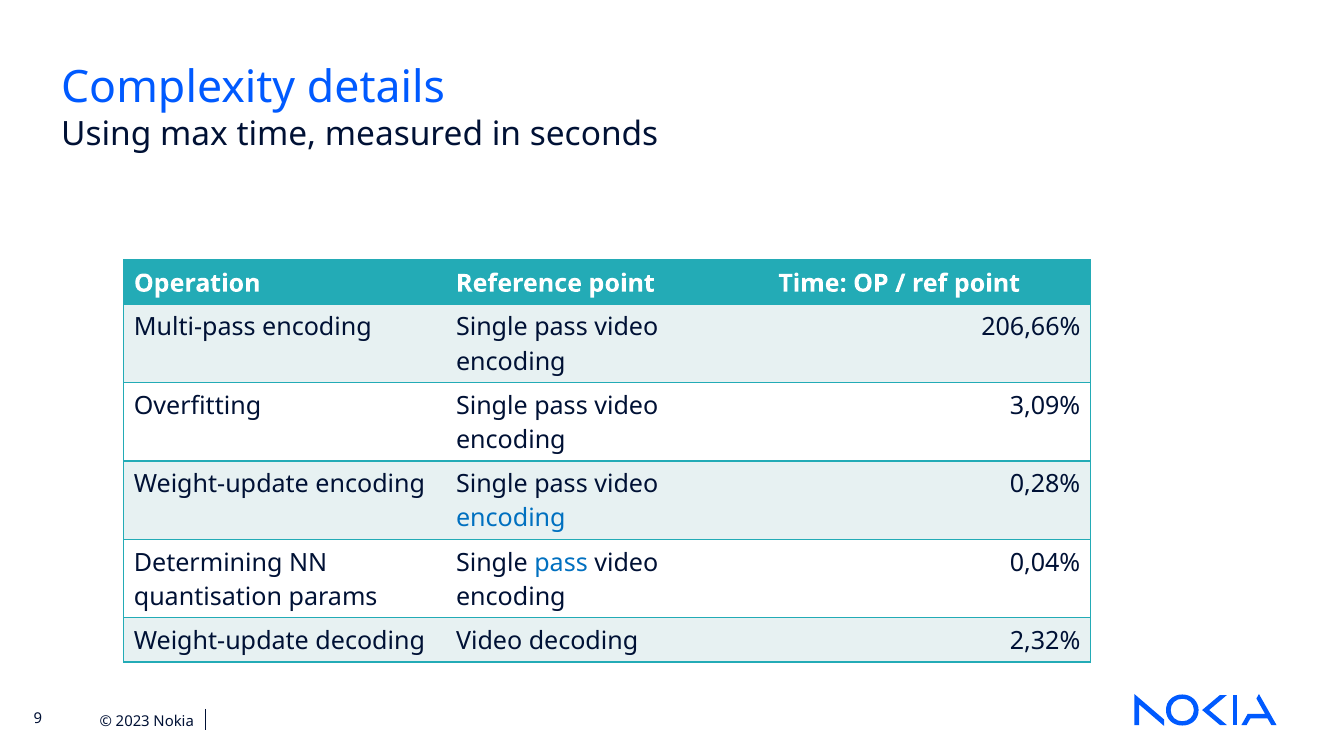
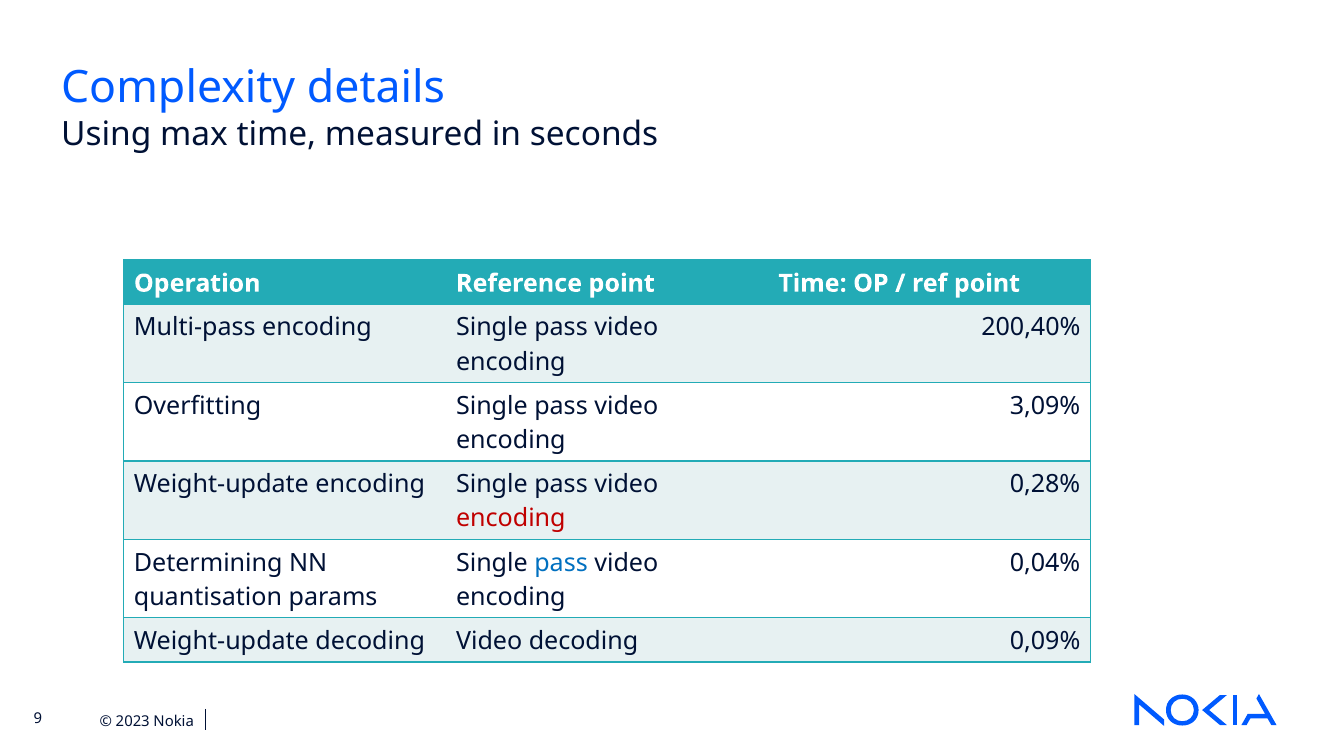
206,66%: 206,66% -> 200,40%
encoding at (511, 518) colour: blue -> red
2,32%: 2,32% -> 0,09%
